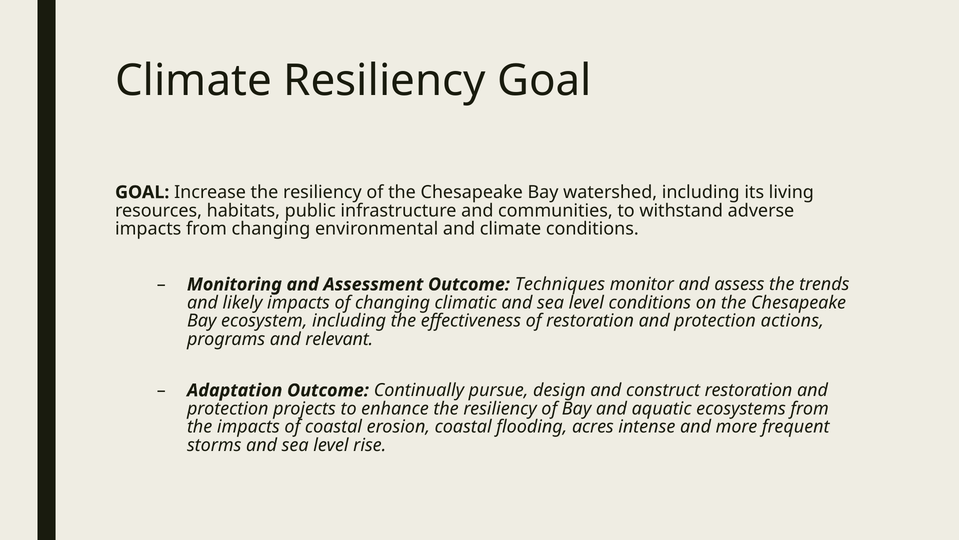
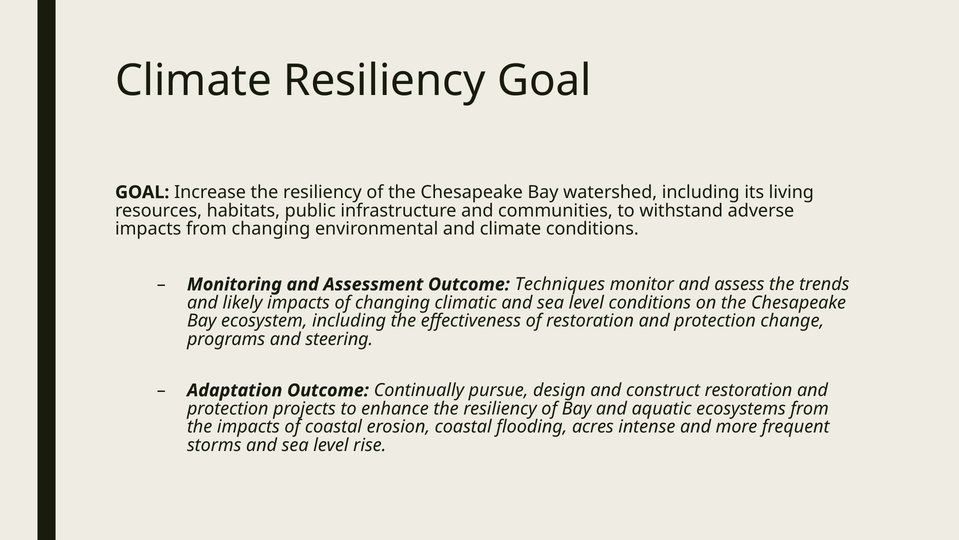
actions: actions -> change
relevant: relevant -> steering
